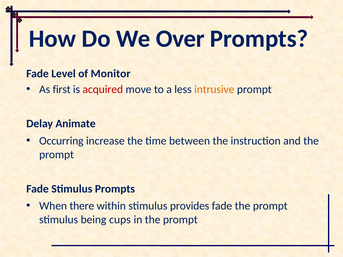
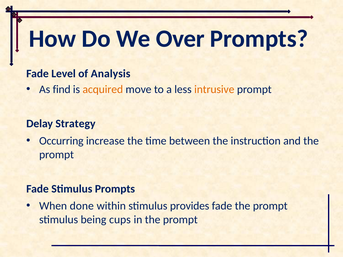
Monitor: Monitor -> Analysis
first: first -> find
acquired colour: red -> orange
Animate: Animate -> Strategy
there: there -> done
